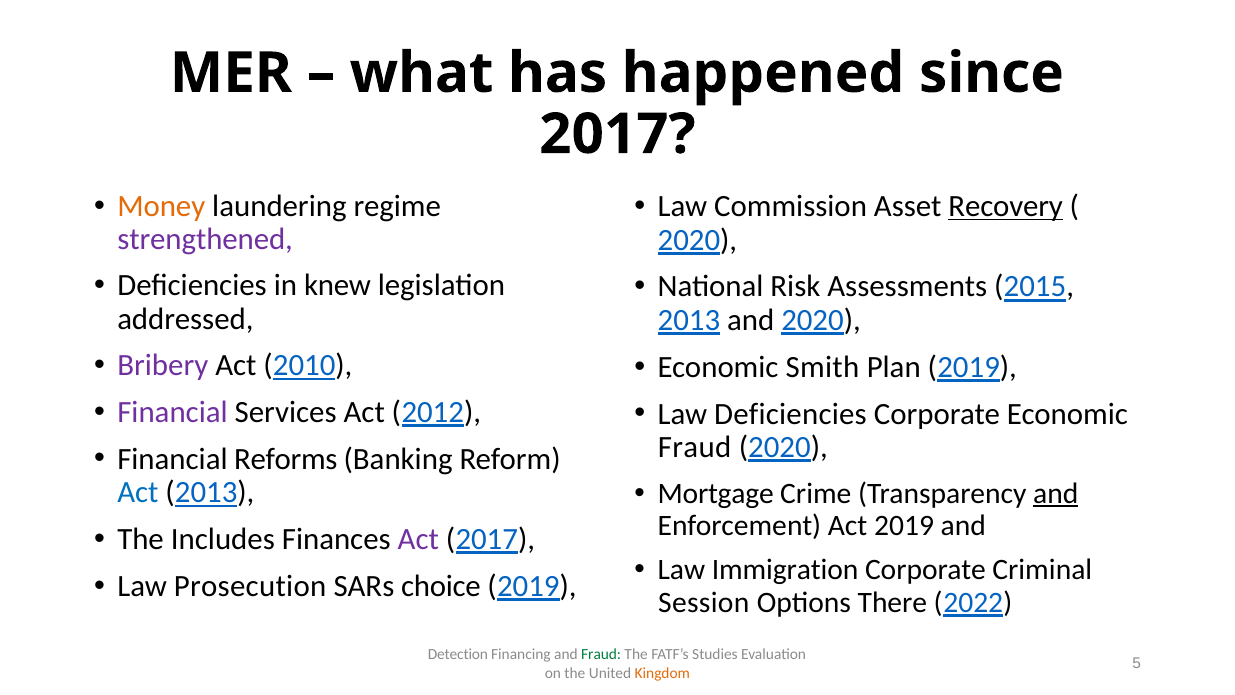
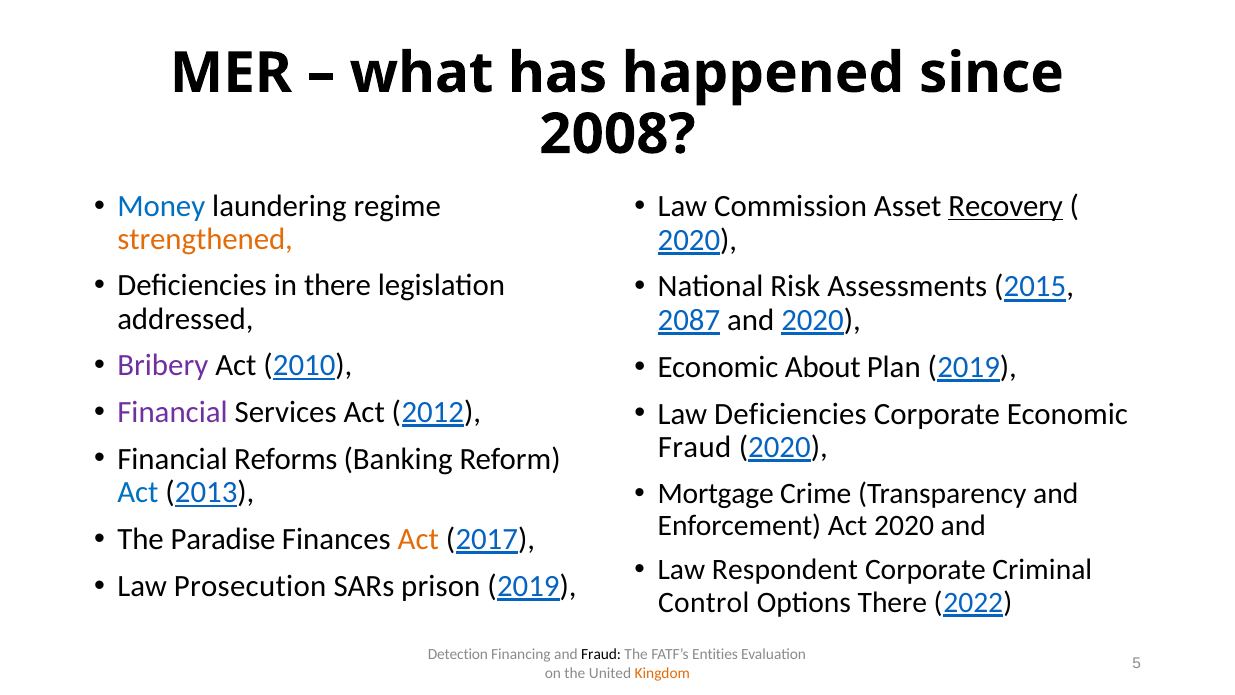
2017 at (617, 134): 2017 -> 2008
Money colour: orange -> blue
strengthened colour: purple -> orange
in knew: knew -> there
2013 at (689, 321): 2013 -> 2087
Smith: Smith -> About
and at (1056, 493) underline: present -> none
Act 2019: 2019 -> 2020
Includes: Includes -> Paradise
Act at (418, 539) colour: purple -> orange
Immigration: Immigration -> Respondent
choice: choice -> prison
Session: Session -> Control
Fraud at (601, 654) colour: green -> black
Studies: Studies -> Entities
